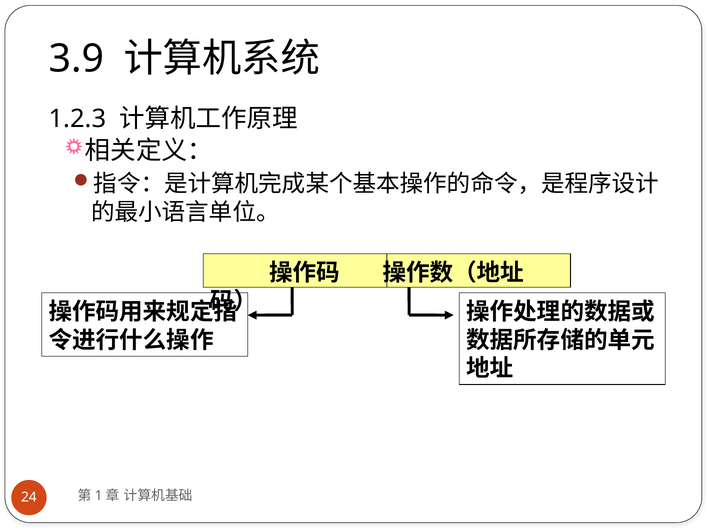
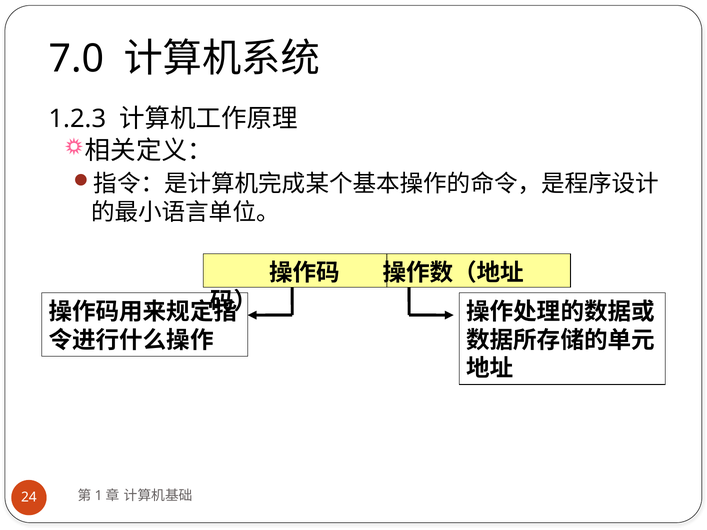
3.9: 3.9 -> 7.0
